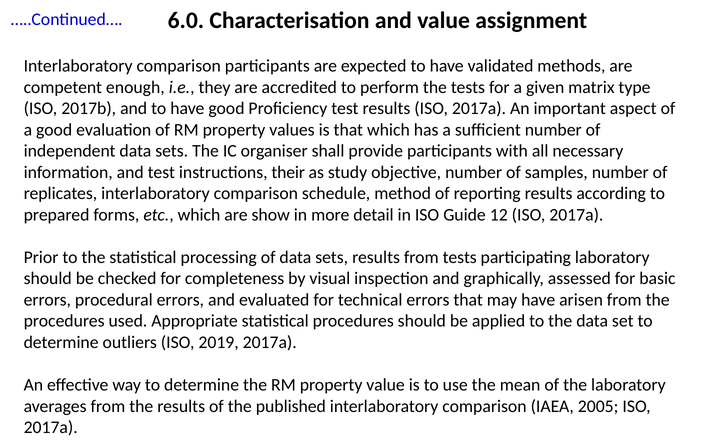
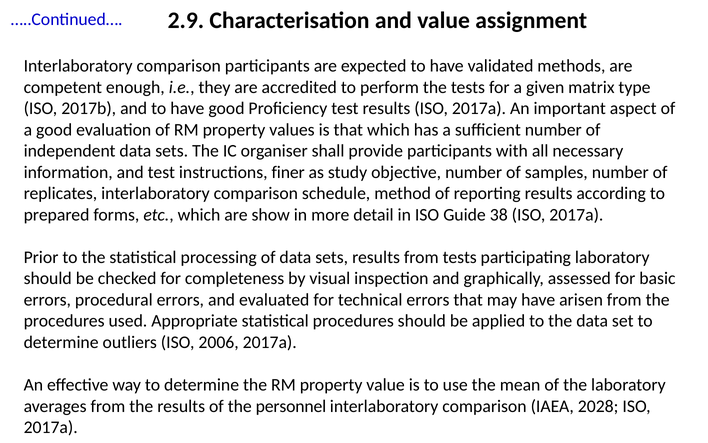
6.0: 6.0 -> 2.9
their: their -> finer
12: 12 -> 38
2019: 2019 -> 2006
published: published -> personnel
2005: 2005 -> 2028
